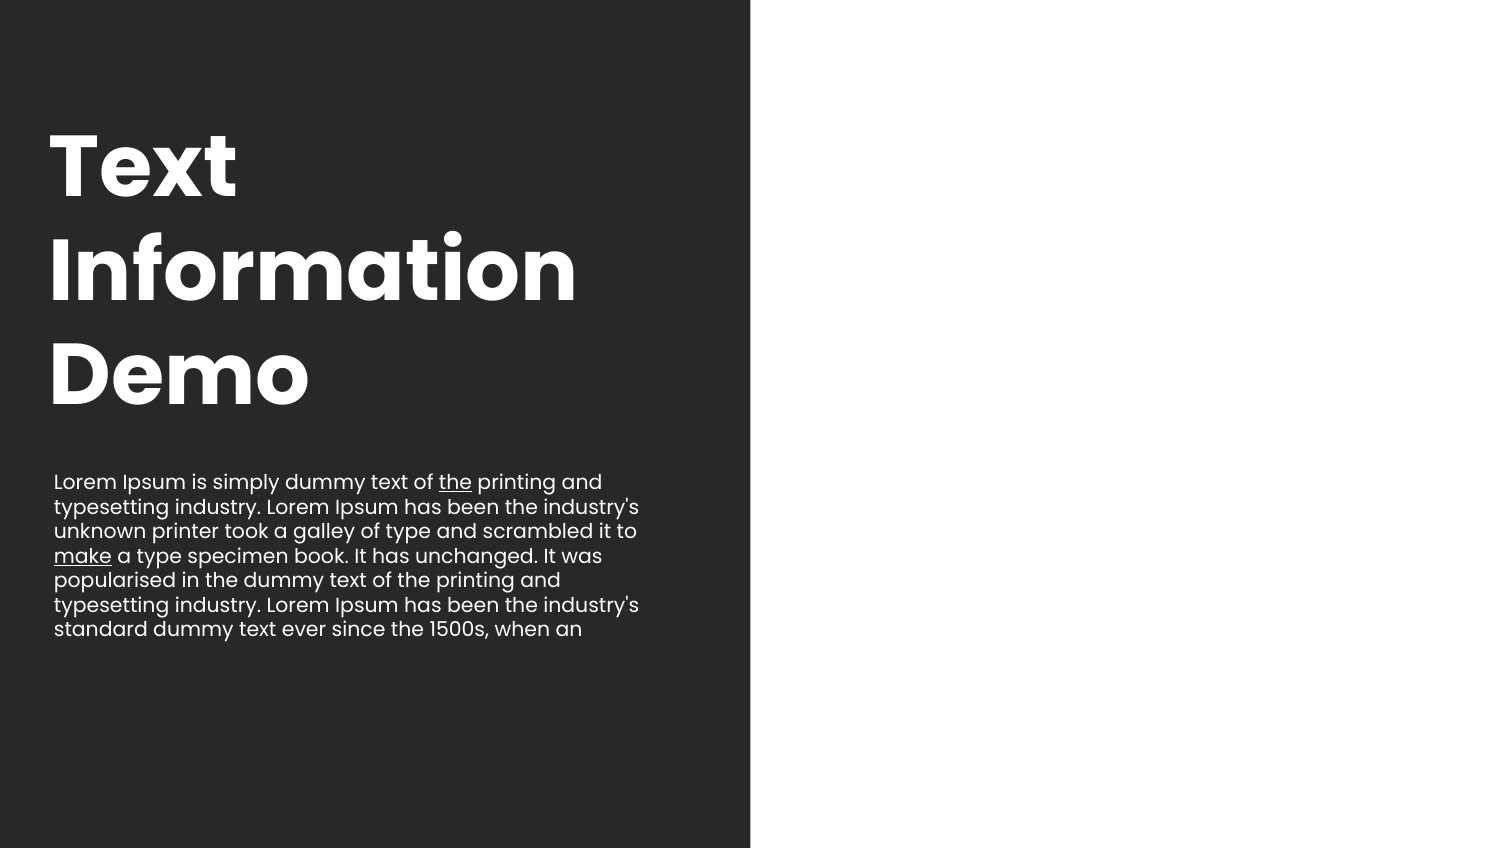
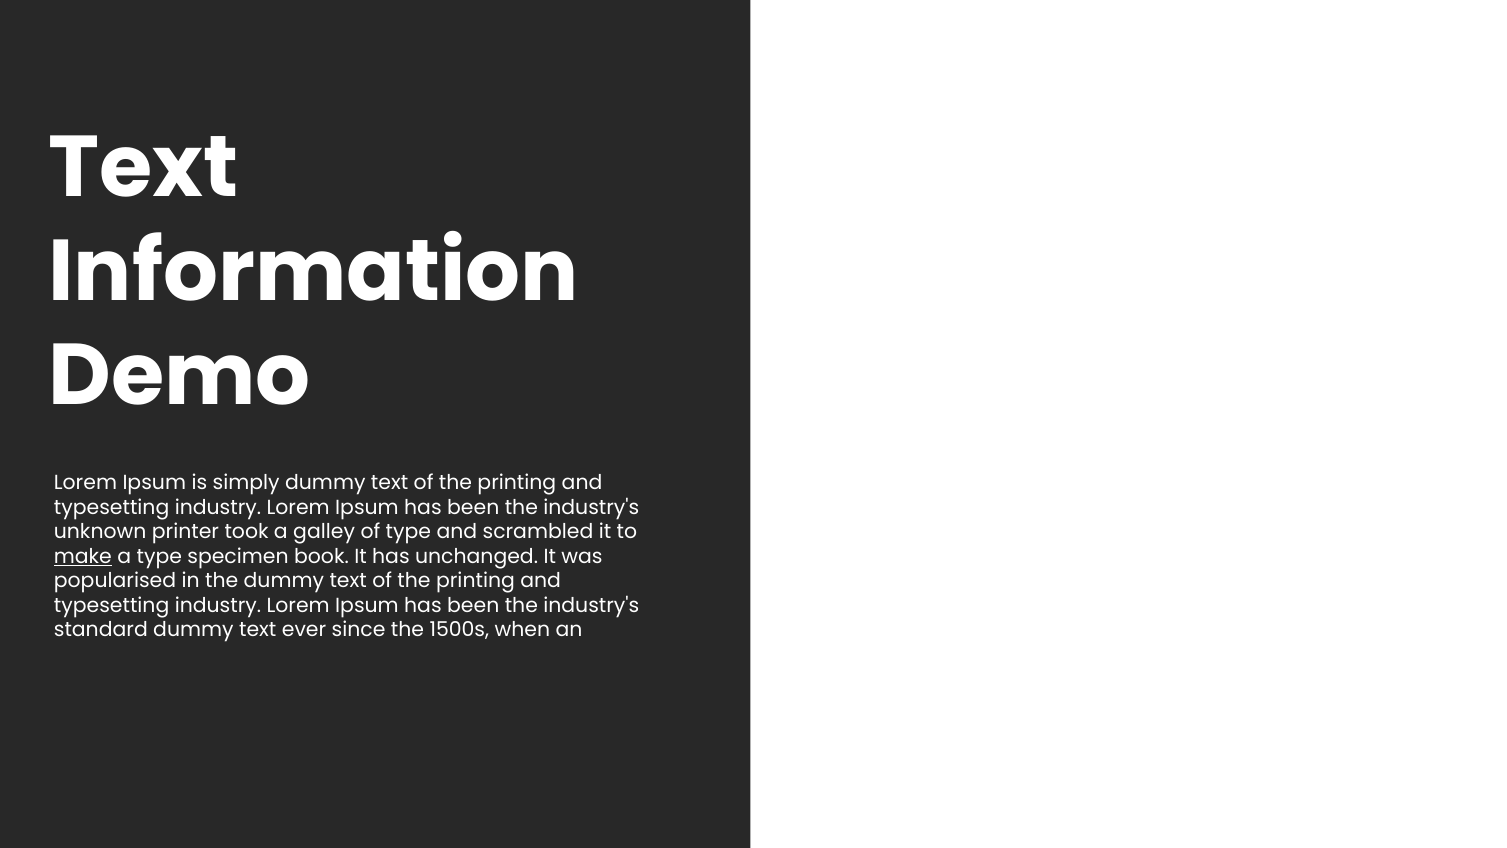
the at (456, 483) underline: present -> none
